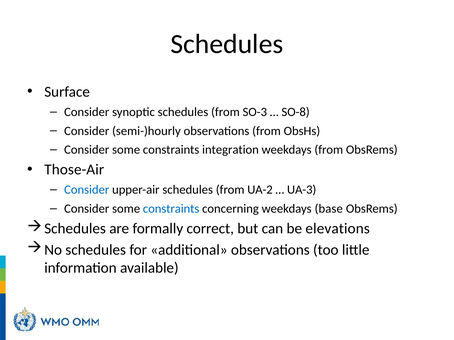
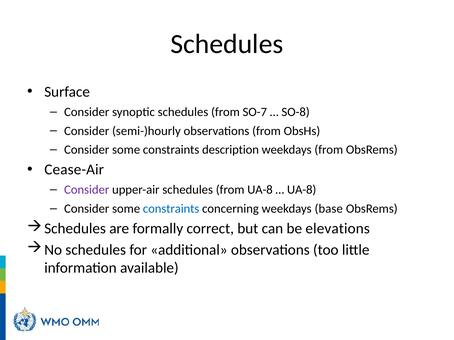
SO-3: SO-3 -> SO-7
integration: integration -> description
Those-Air: Those-Air -> Cease-Air
Consider at (87, 190) colour: blue -> purple
from UA-2: UA-2 -> UA-8
UA-3 at (302, 190): UA-3 -> UA-8
